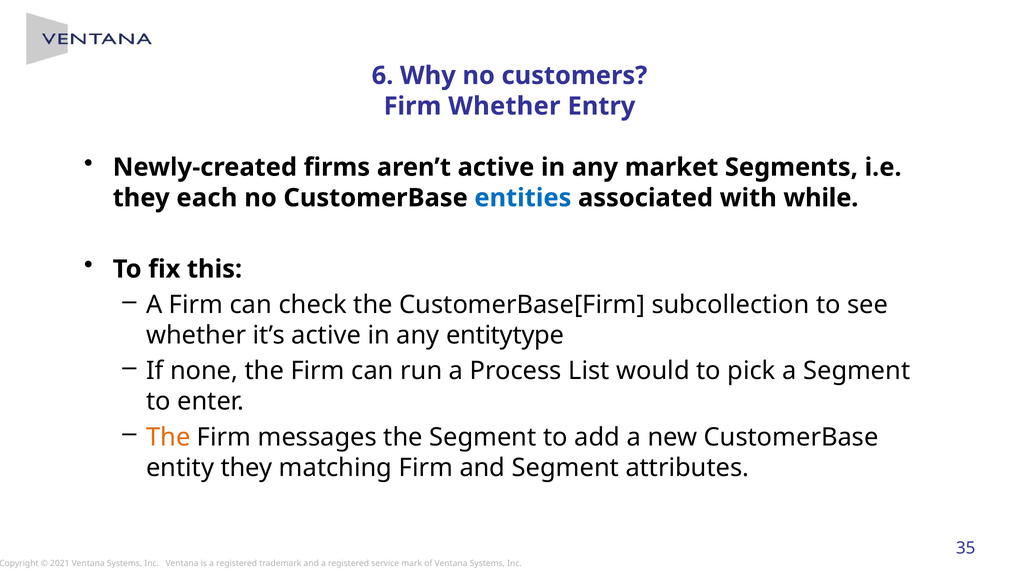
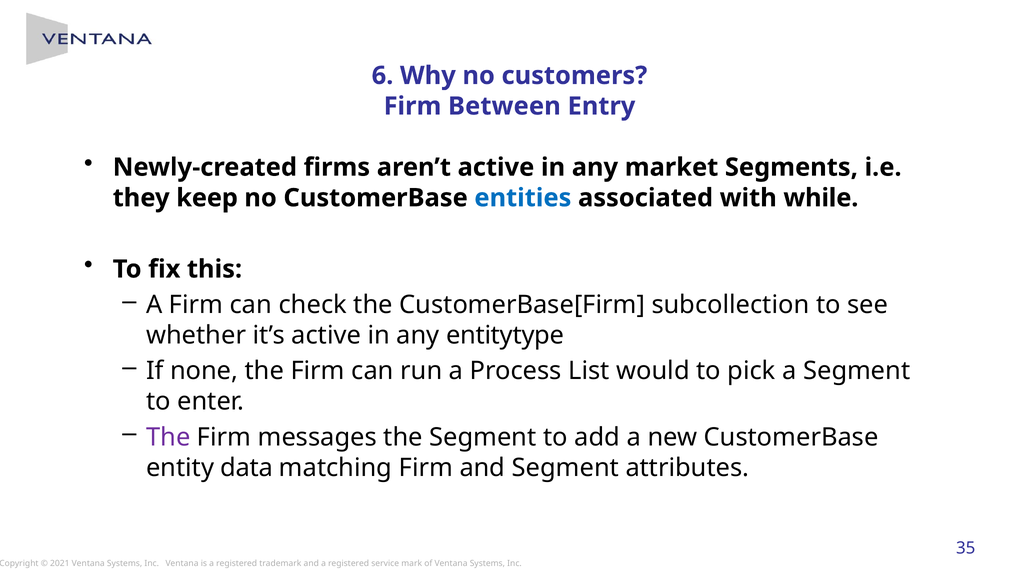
Firm Whether: Whether -> Between
each: each -> keep
The at (168, 437) colour: orange -> purple
entity they: they -> data
